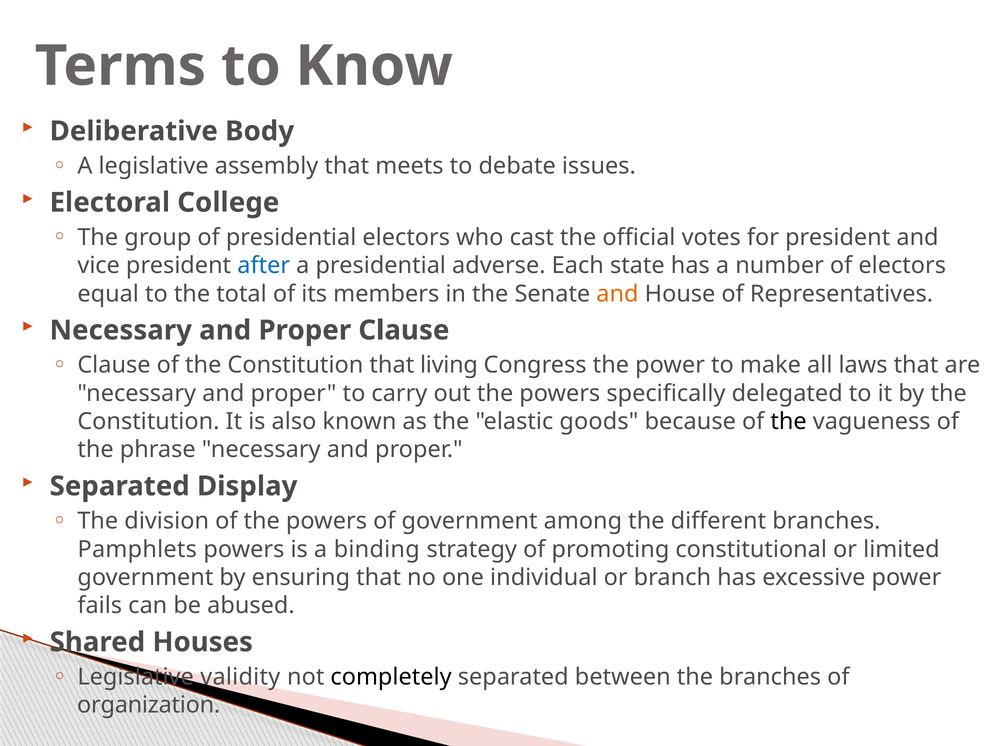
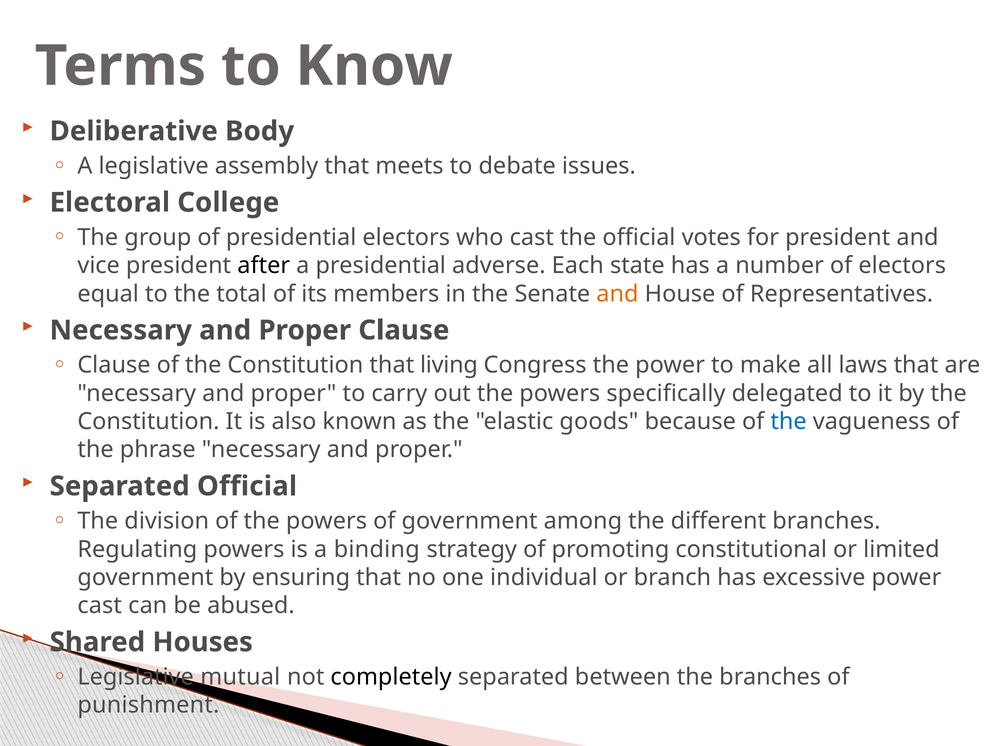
after colour: blue -> black
the at (789, 422) colour: black -> blue
Separated Display: Display -> Official
Pamphlets: Pamphlets -> Regulating
fails at (100, 606): fails -> cast
validity: validity -> mutual
organization: organization -> punishment
